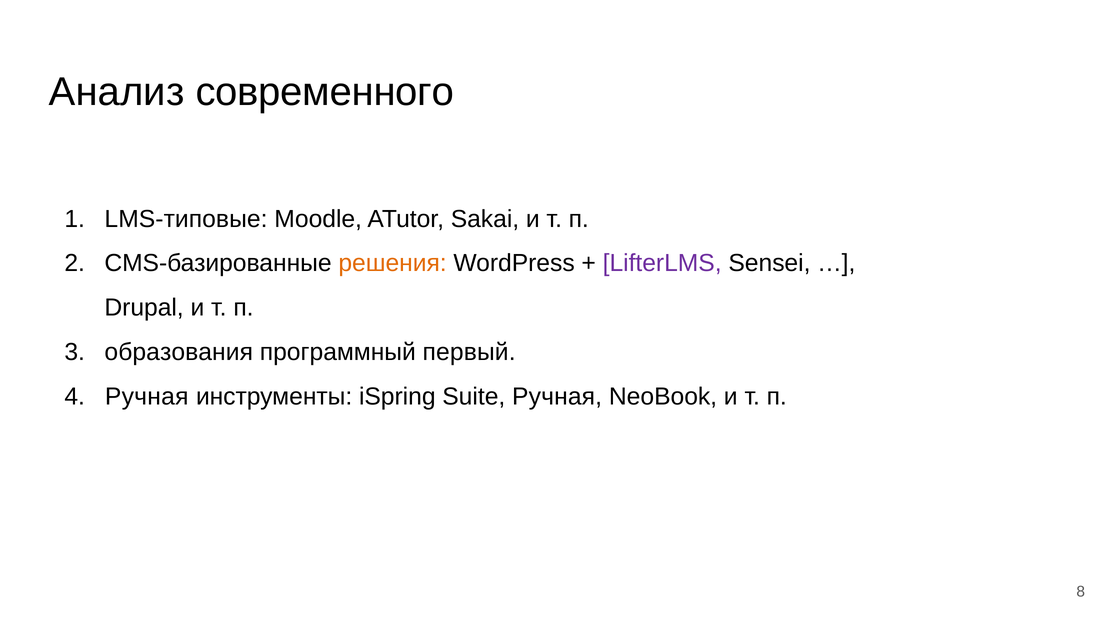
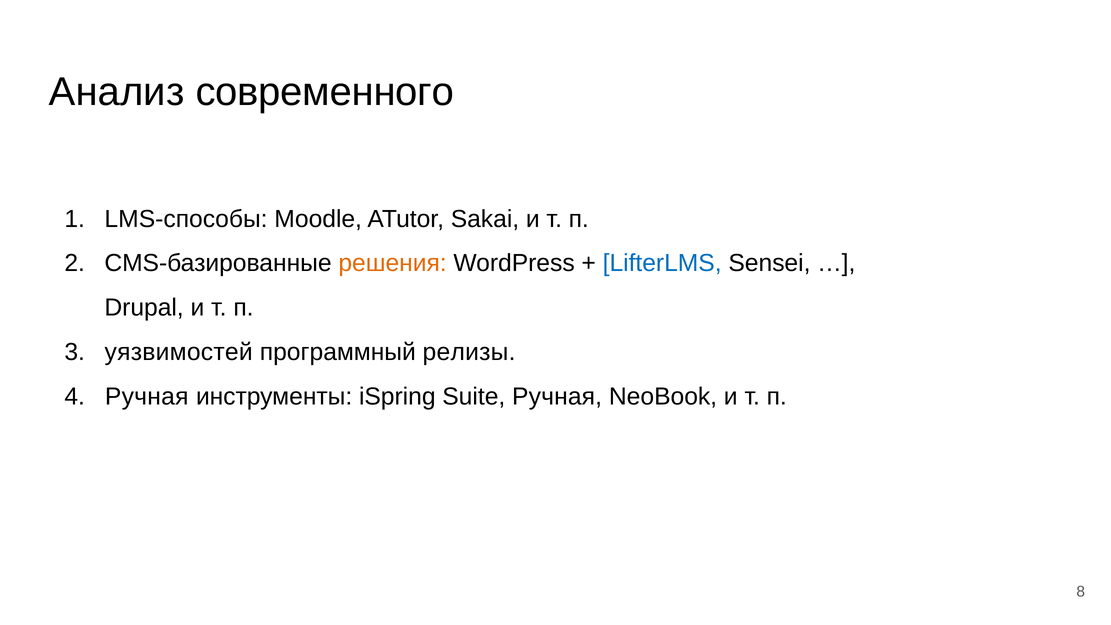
LMS-типовые: LMS-типовые -> LMS-способы
LifterLMS colour: purple -> blue
образования: образования -> уязвимостей
первый: первый -> релизы
